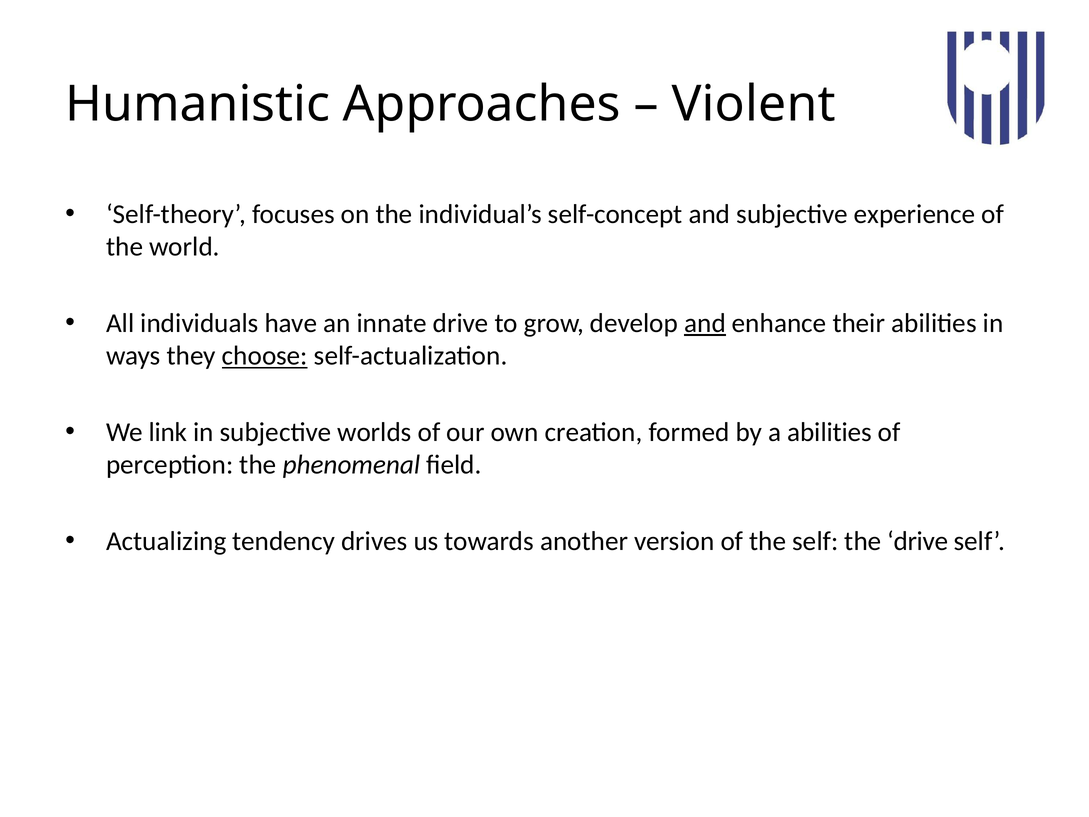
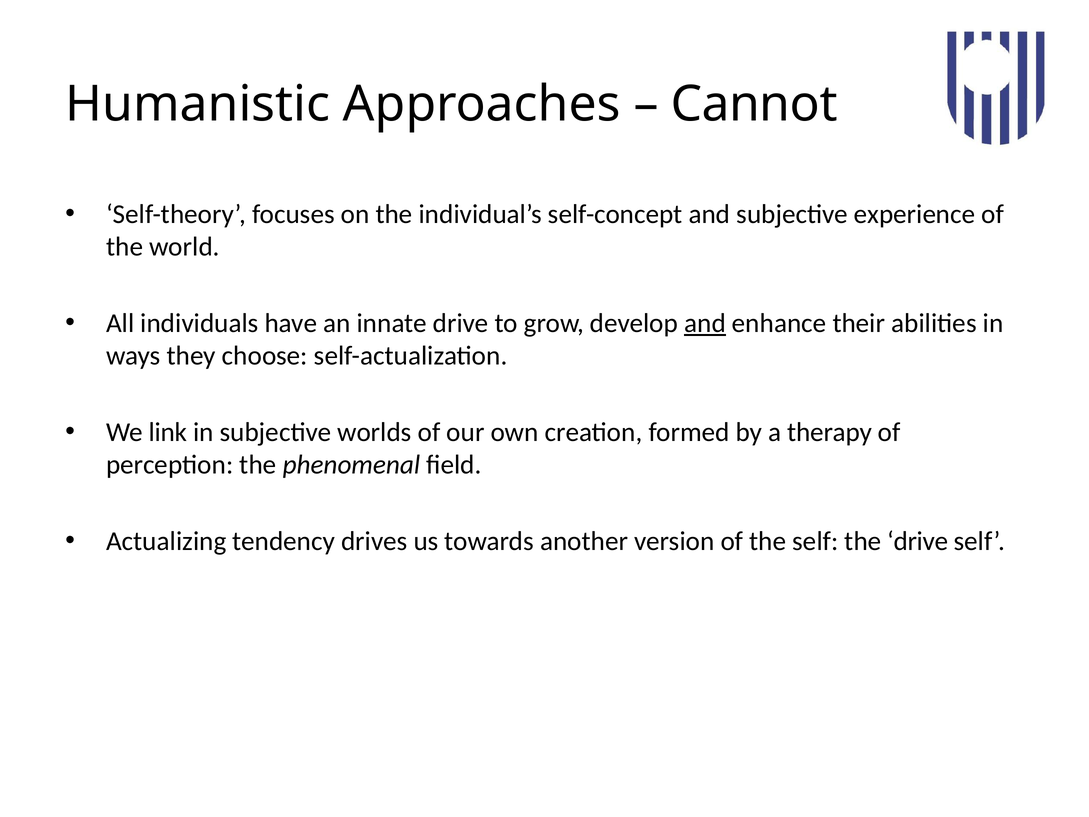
Violent: Violent -> Cannot
choose underline: present -> none
a abilities: abilities -> therapy
